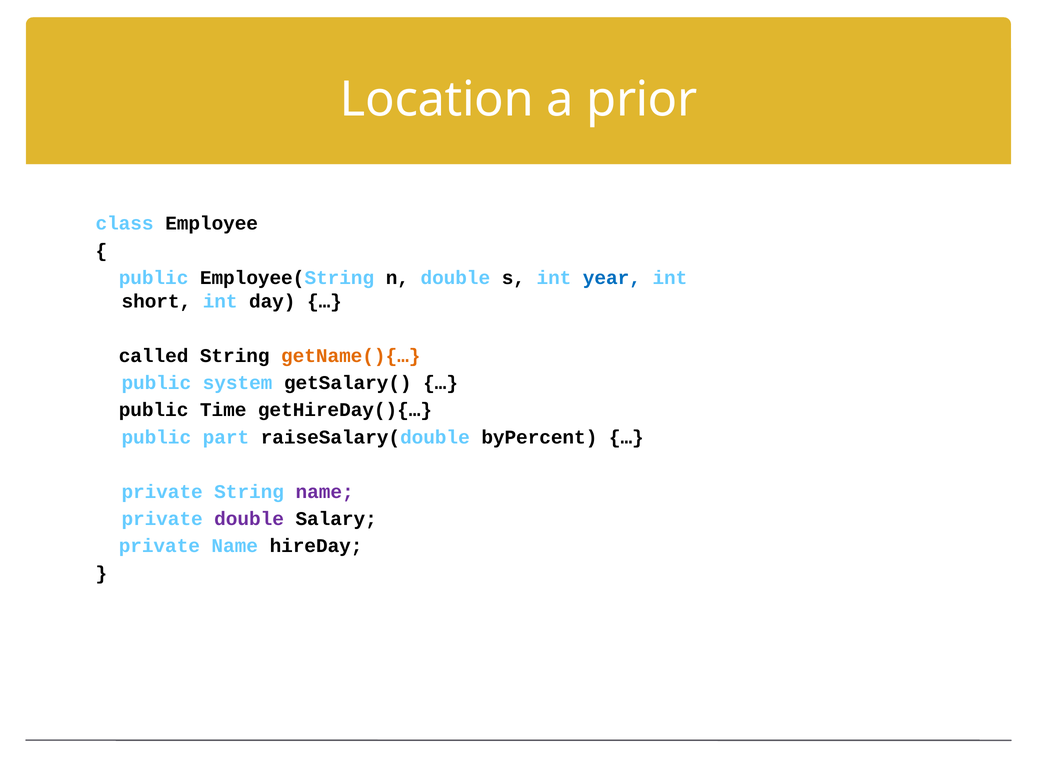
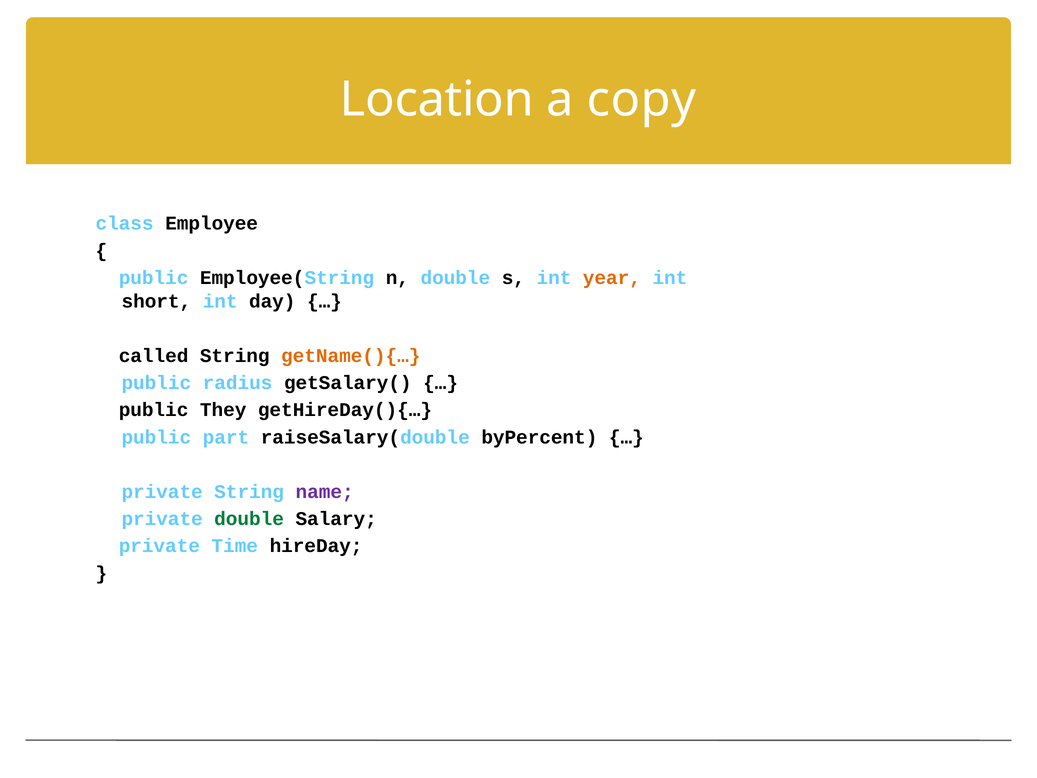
prior: prior -> copy
year colour: blue -> orange
system: system -> radius
Time: Time -> They
double at (249, 519) colour: purple -> green
private Name: Name -> Time
